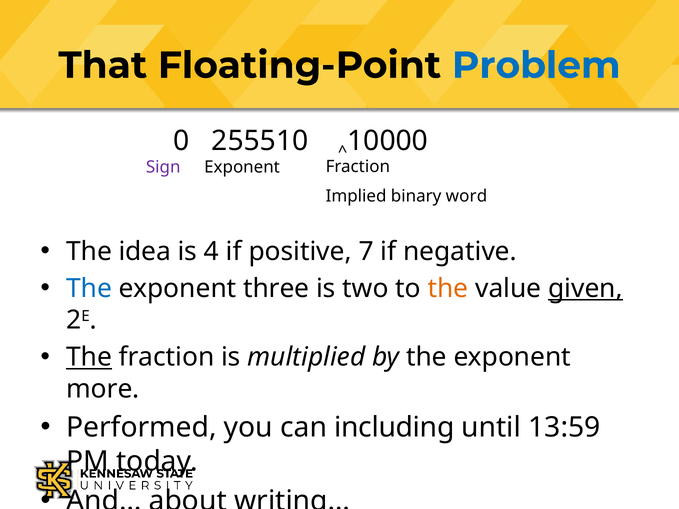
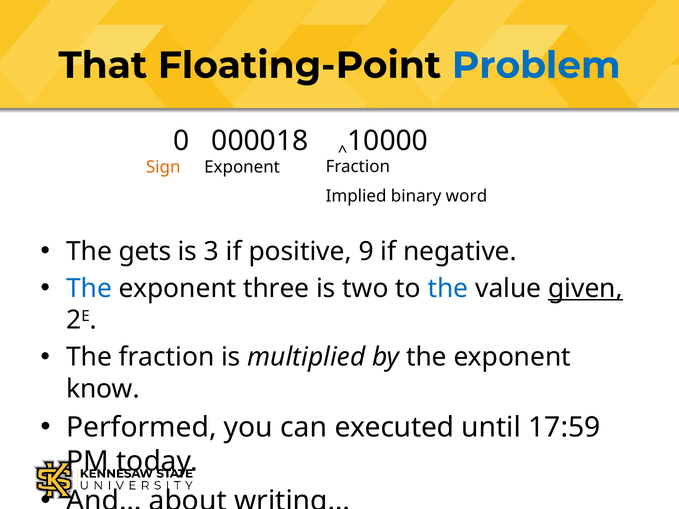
255510: 255510 -> 000018
Sign colour: purple -> orange
idea: idea -> gets
4: 4 -> 3
7: 7 -> 9
the at (448, 289) colour: orange -> blue
The at (89, 357) underline: present -> none
more: more -> know
including: including -> executed
13:59: 13:59 -> 17:59
